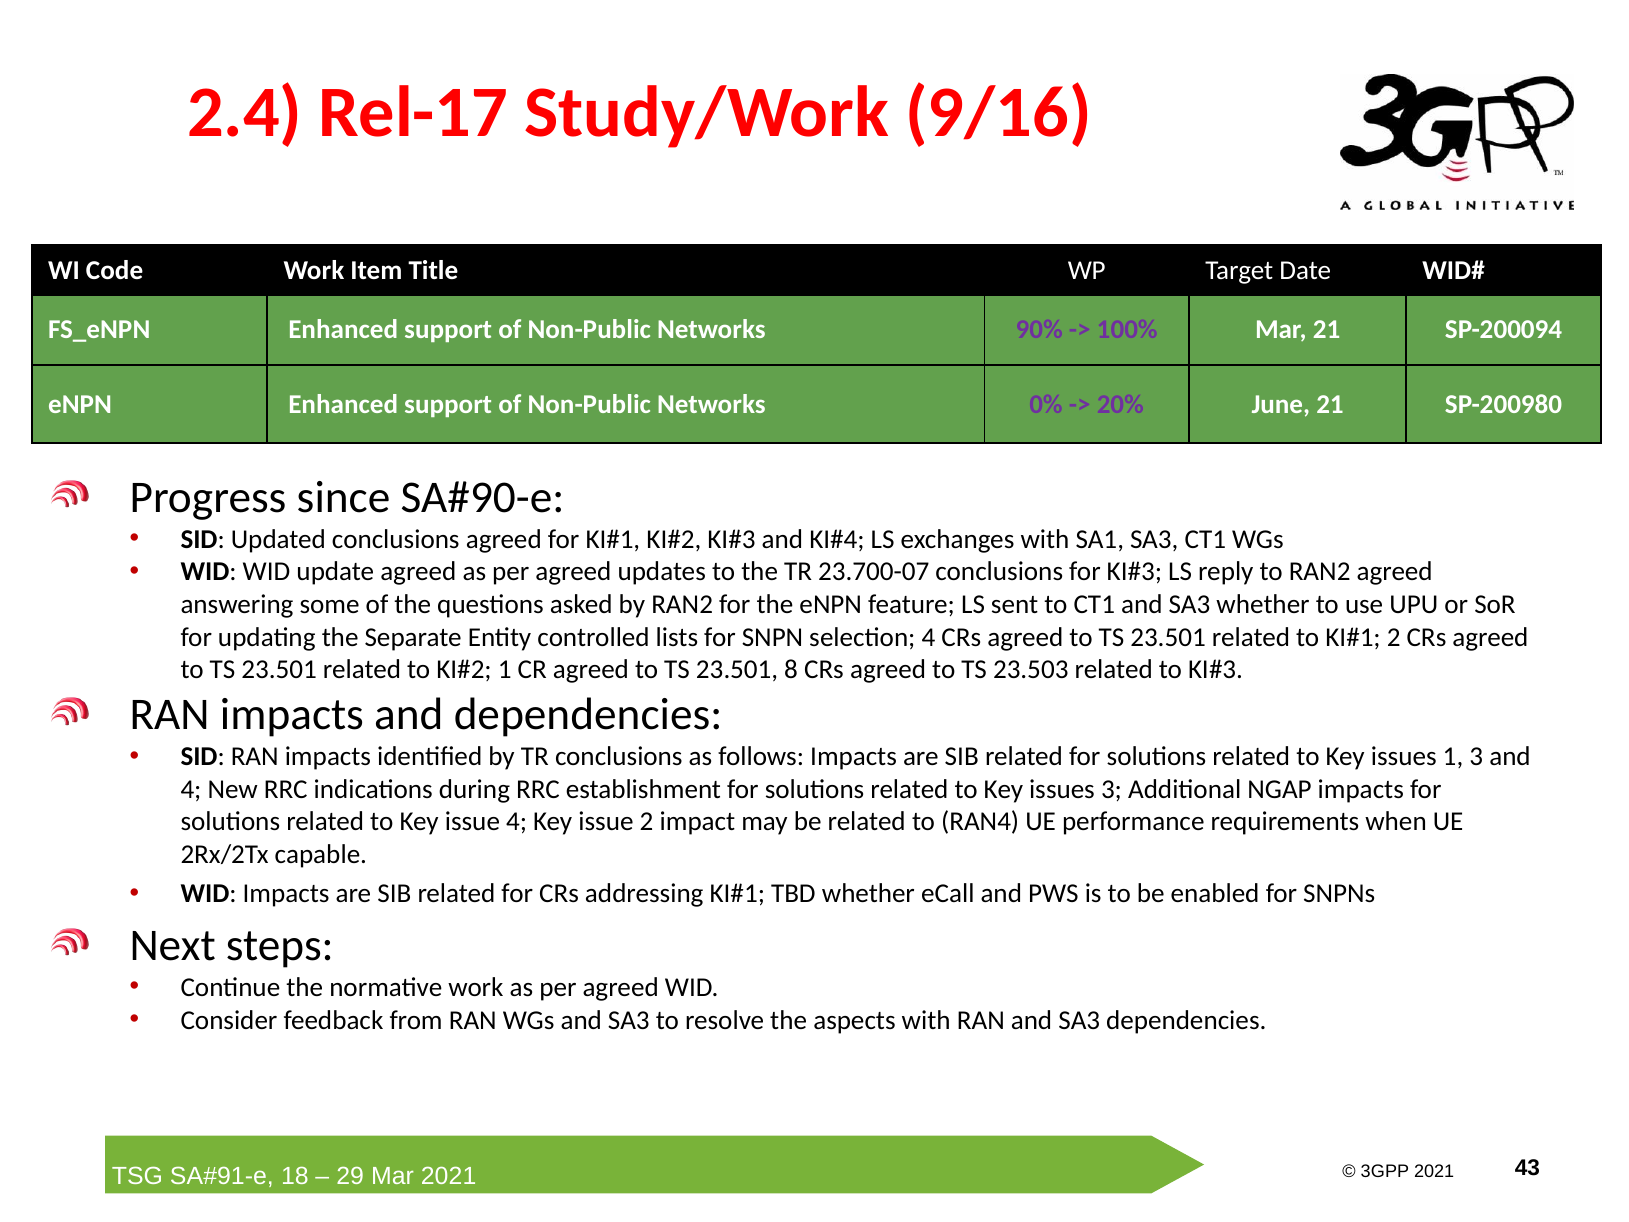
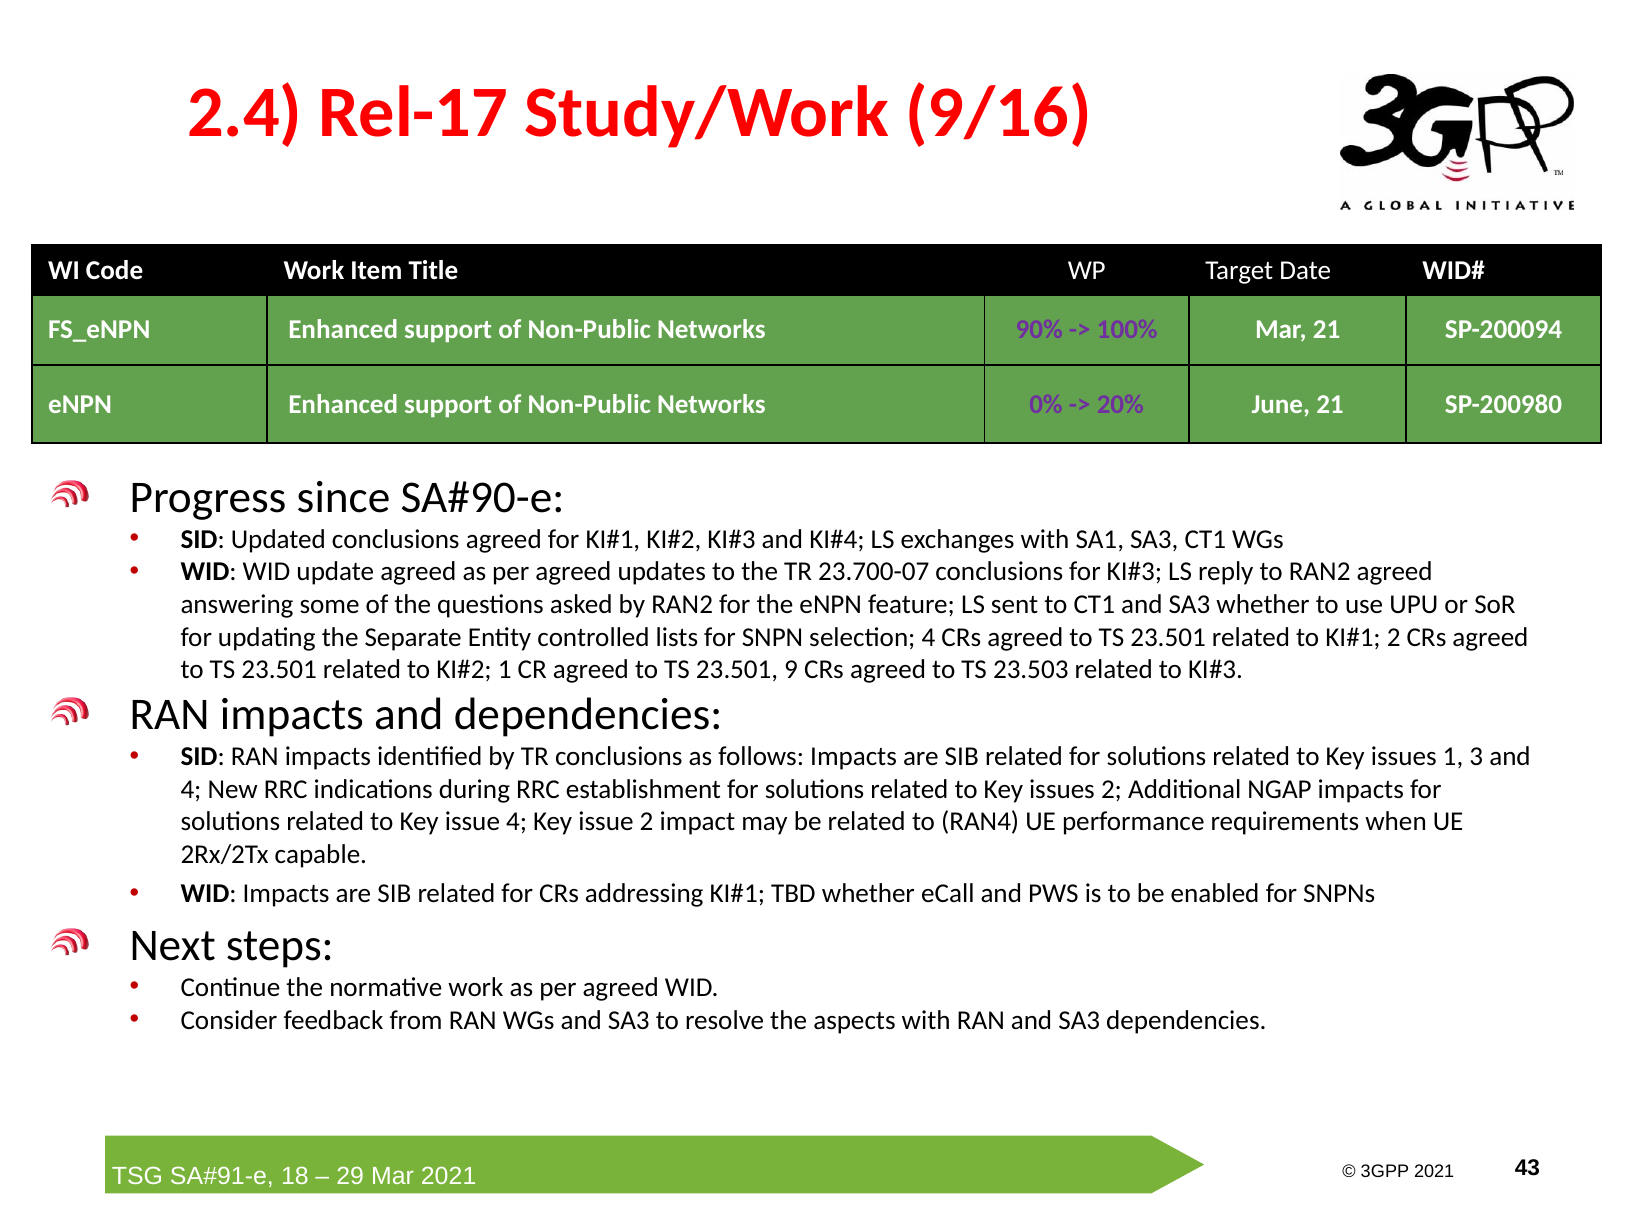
8: 8 -> 9
issues 3: 3 -> 2
